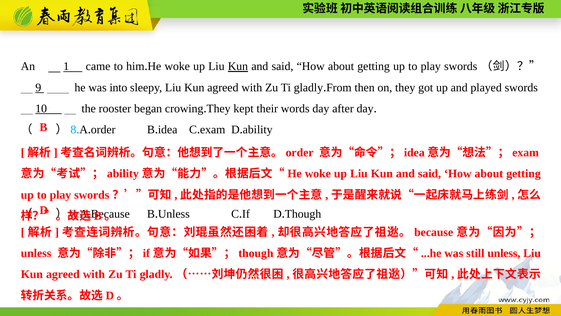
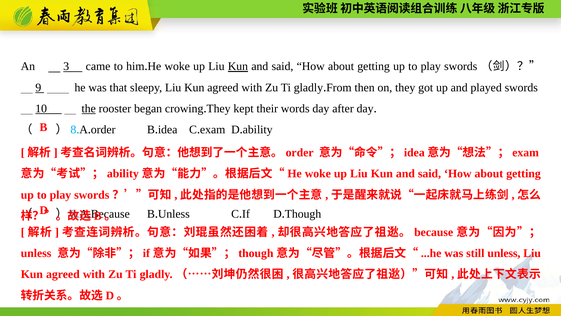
1: 1 -> 3
into: into -> that
the underline: none -> present
